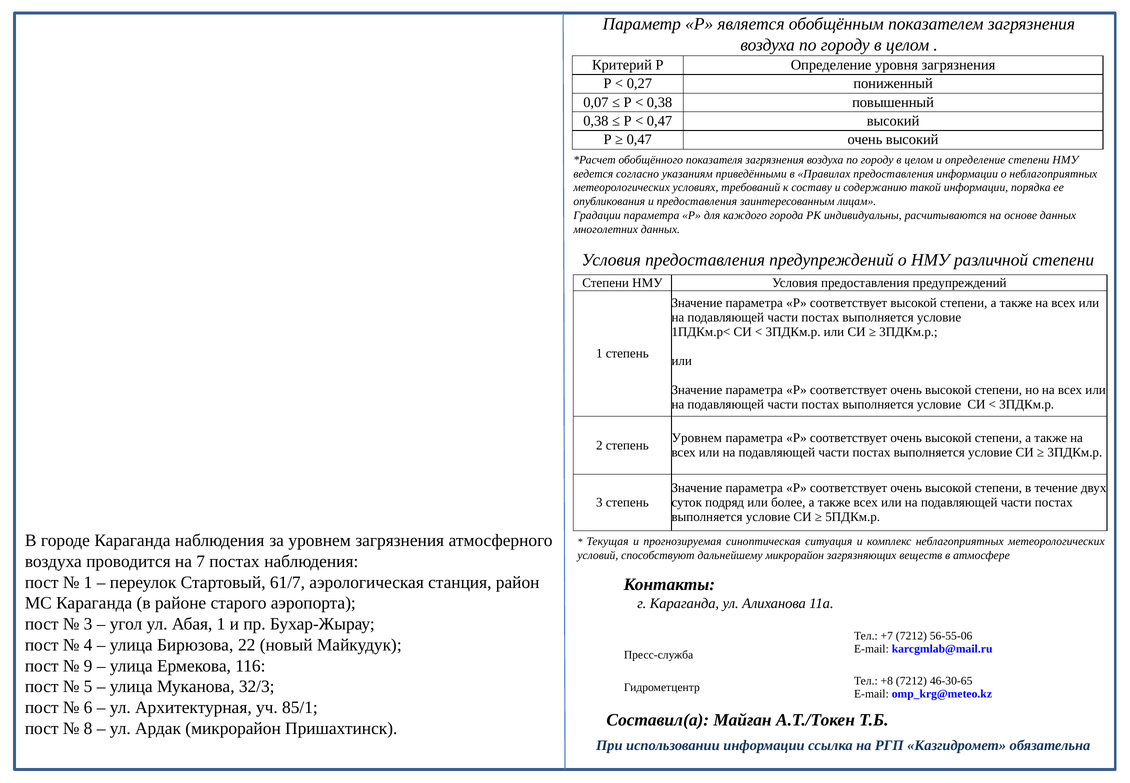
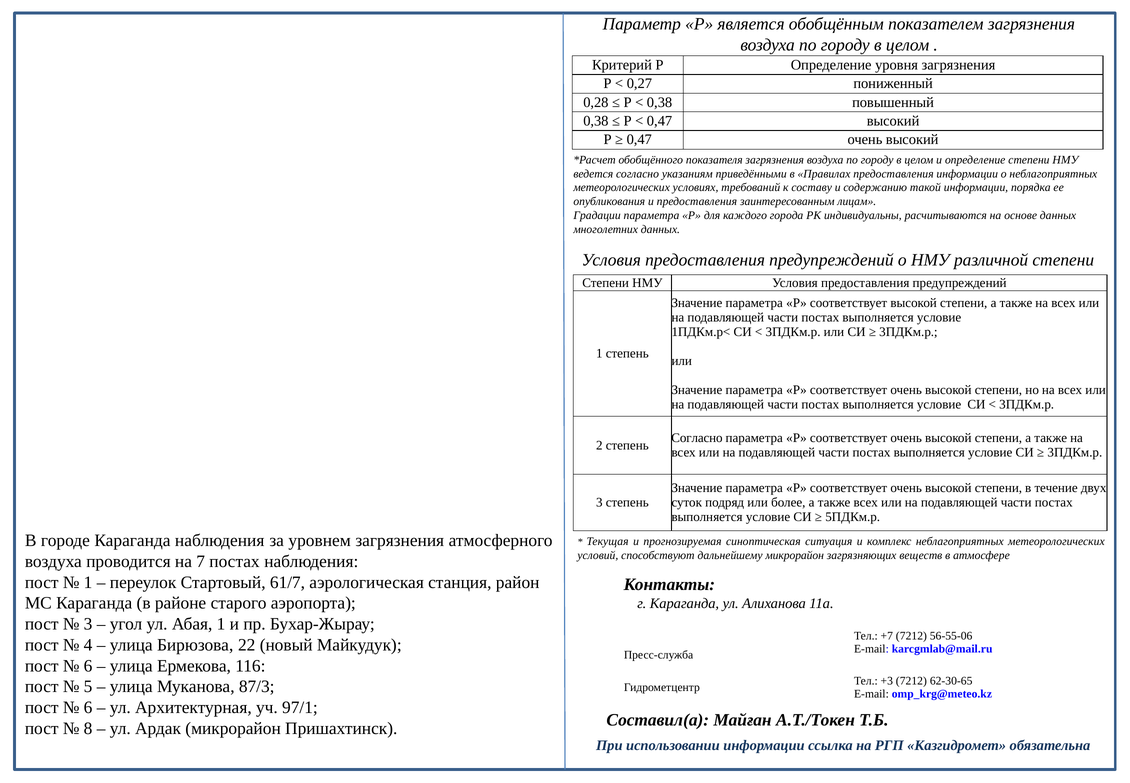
0,07: 0,07 -> 0,28
Уровнем at (697, 438): Уровнем -> Согласно
9 at (88, 665): 9 -> 6
+8: +8 -> +3
46-30-65: 46-30-65 -> 62-30-65
32/3: 32/3 -> 87/3
85/1: 85/1 -> 97/1
